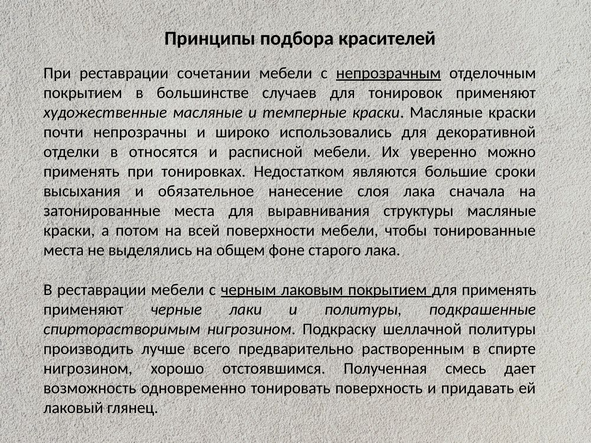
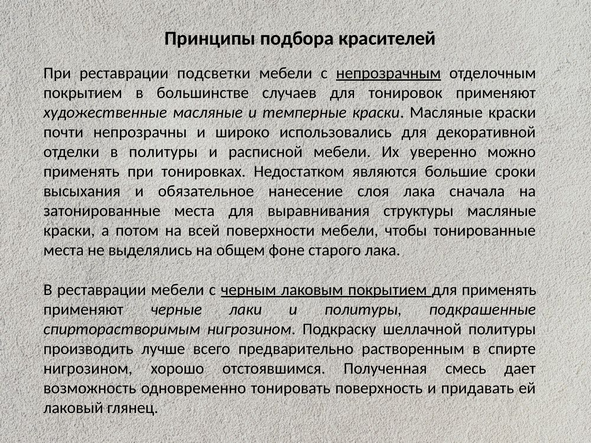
сочетании: сочетании -> подсветки
в относятся: относятся -> политуры
